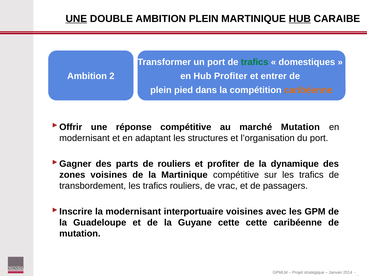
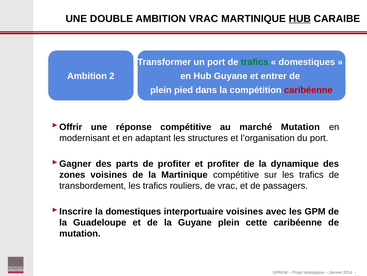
UNE at (76, 19) underline: present -> none
AMBITION PLEIN: PLEIN -> VRAC
Hub Profiter: Profiter -> Guyane
caribéenne at (308, 90) colour: orange -> red
de rouliers: rouliers -> profiter
la modernisant: modernisant -> domestiques
Guyane cette: cette -> plein
